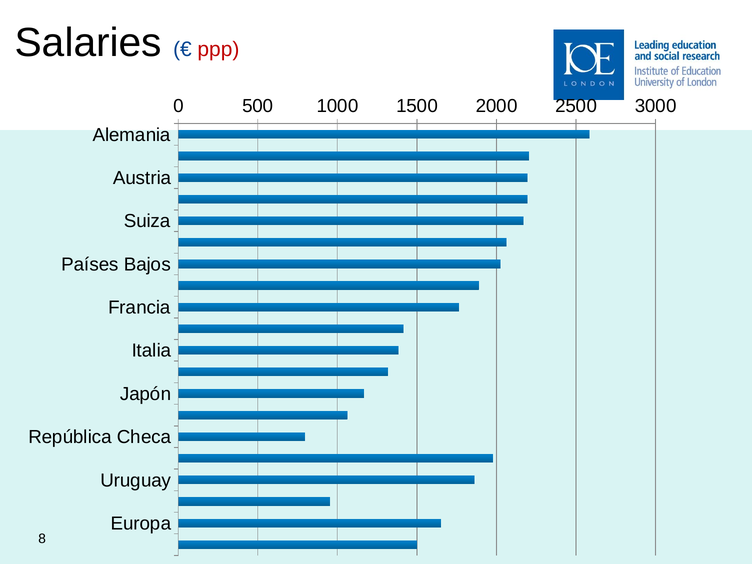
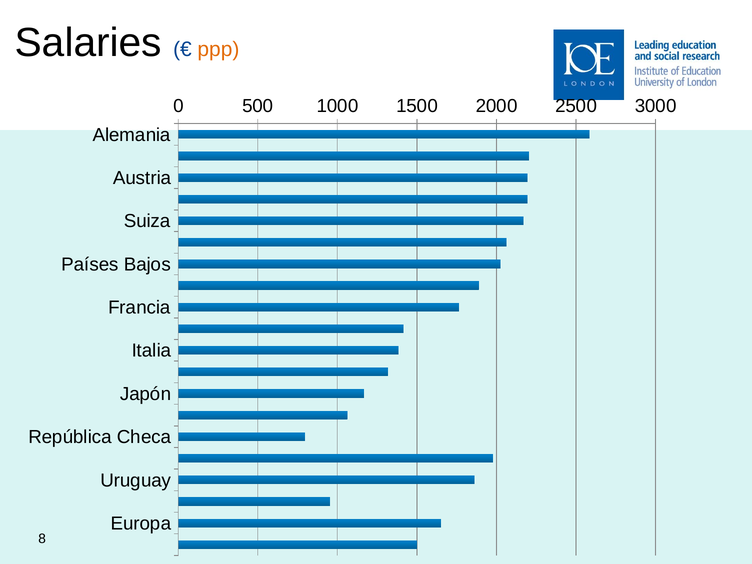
ppp colour: red -> orange
